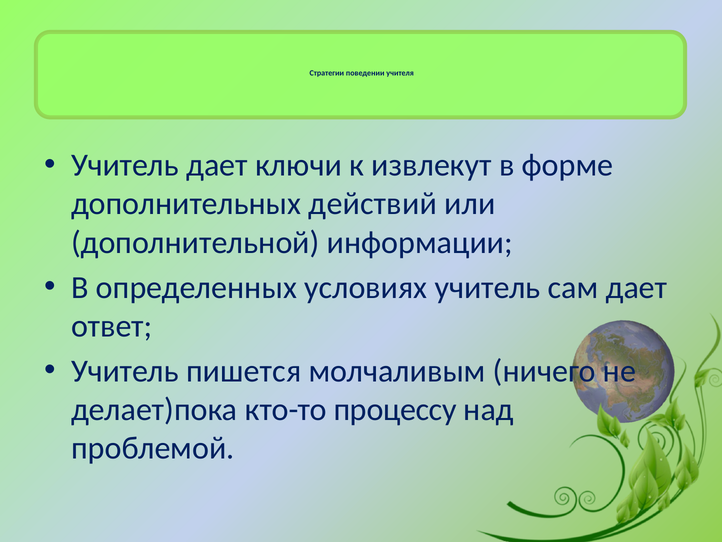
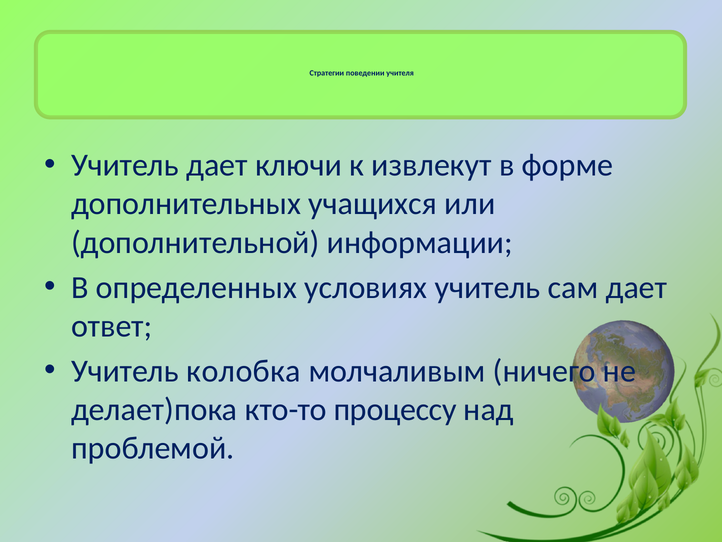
действий: действий -> учащихся
пишется: пишется -> колобка
